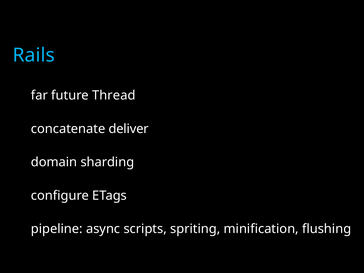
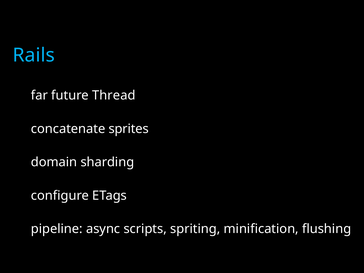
deliver: deliver -> sprites
